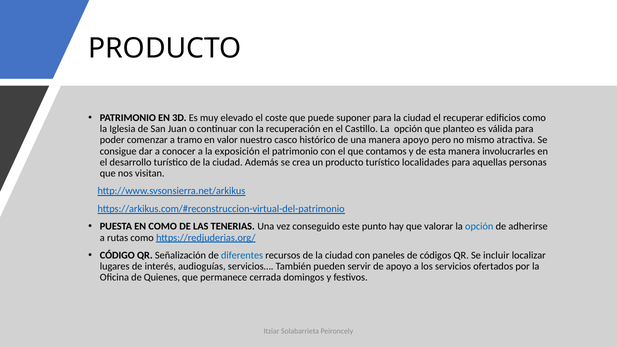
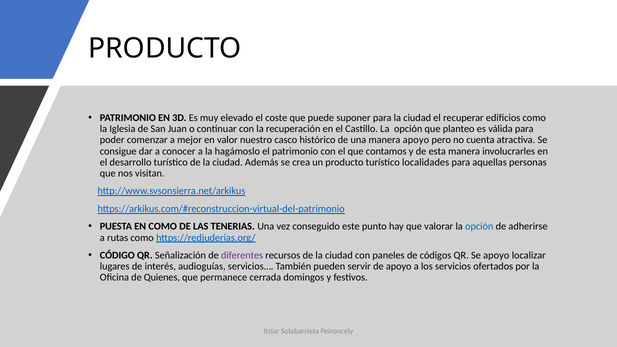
tramo: tramo -> mejor
mismo: mismo -> cuenta
exposición: exposición -> hagámoslo
diferentes colour: blue -> purple
Se incluir: incluir -> apoyo
